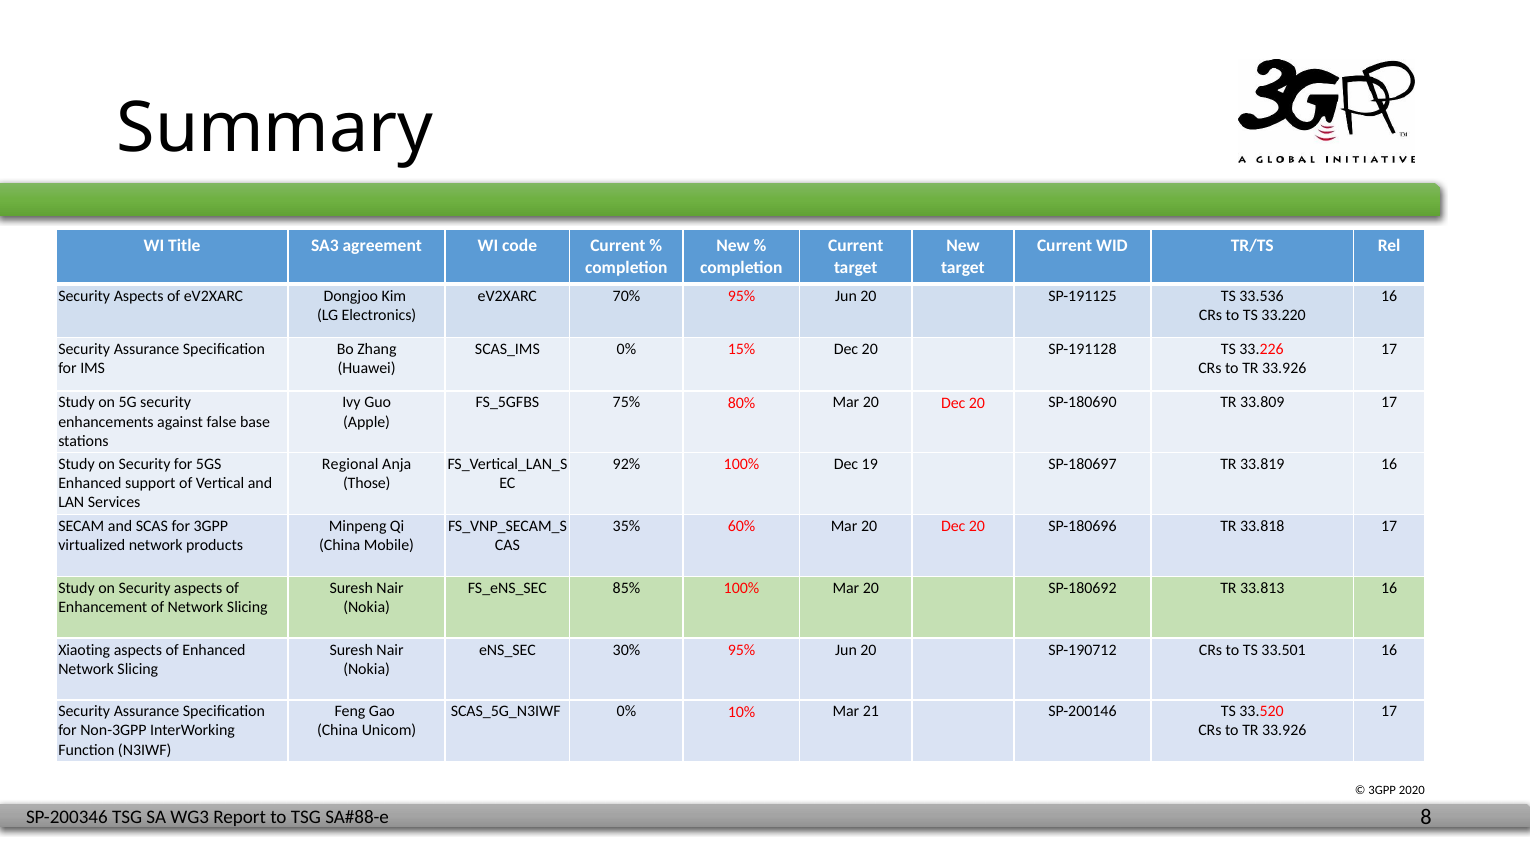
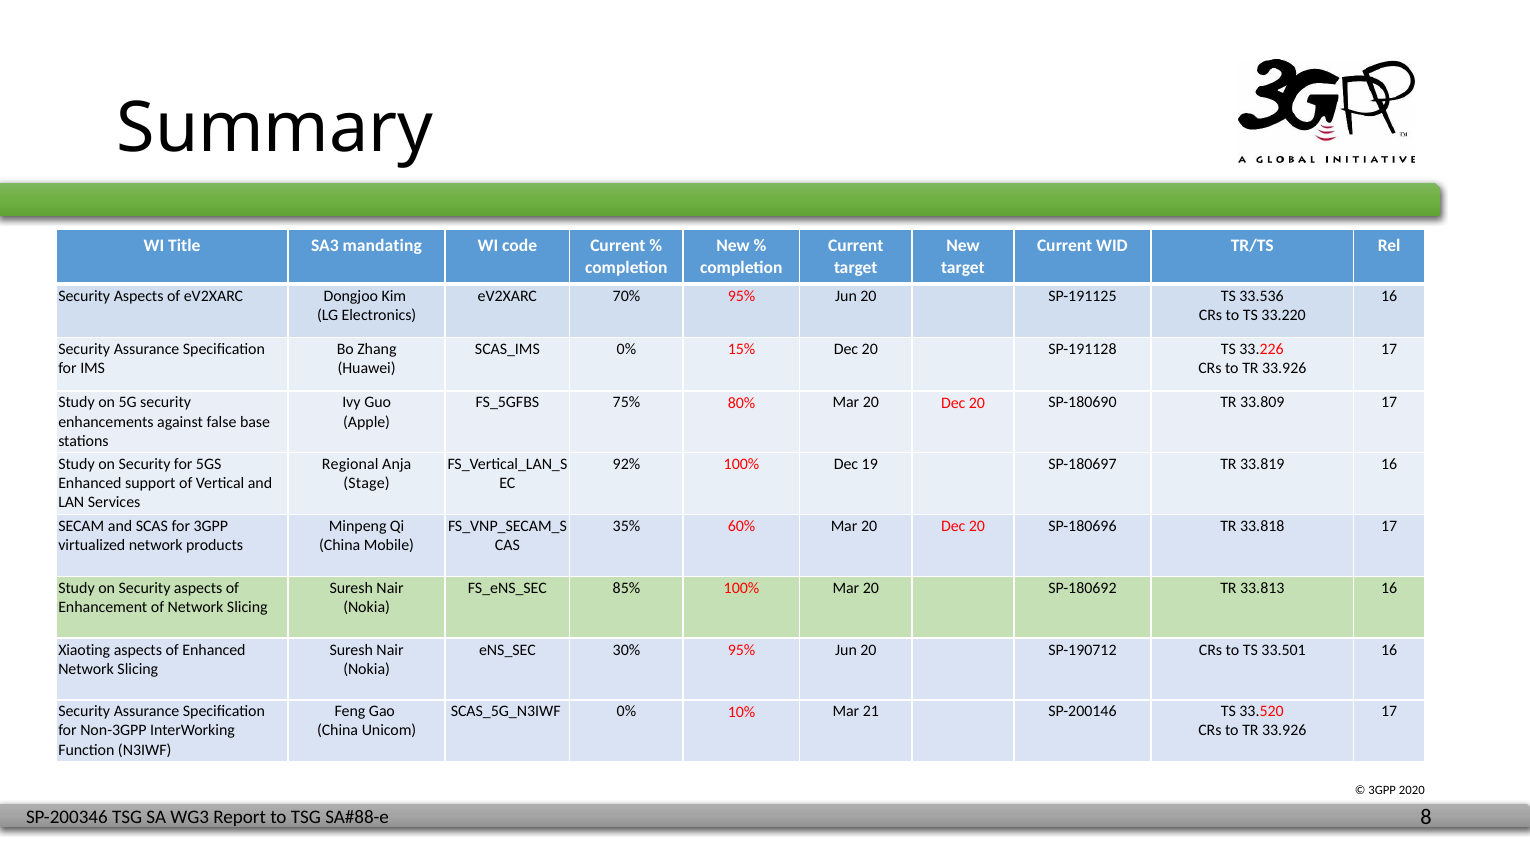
agreement: agreement -> mandating
Those: Those -> Stage
